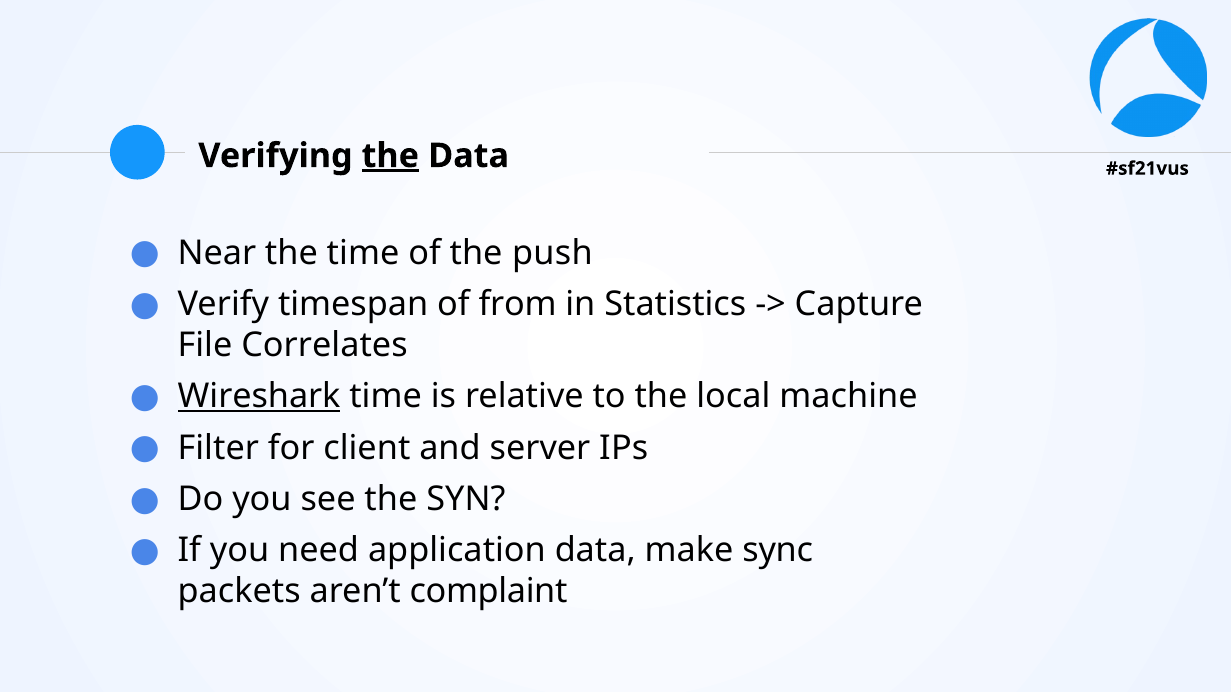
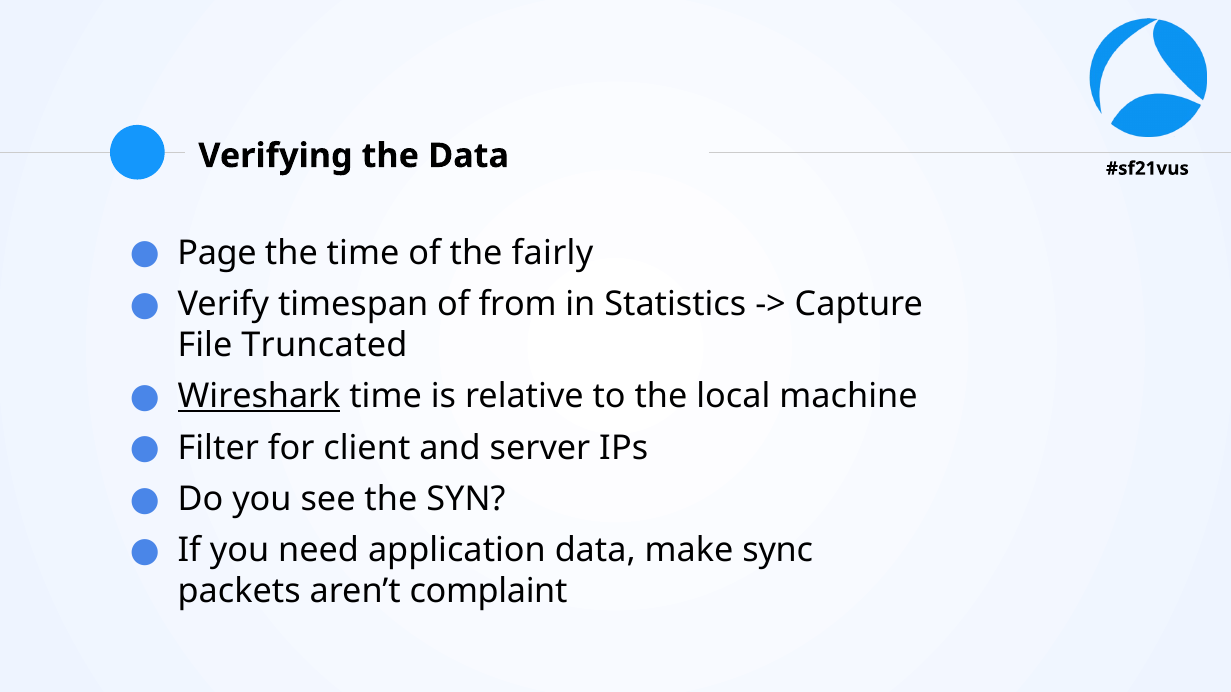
the at (390, 156) underline: present -> none
Near: Near -> Page
push: push -> fairly
Correlates: Correlates -> Truncated
